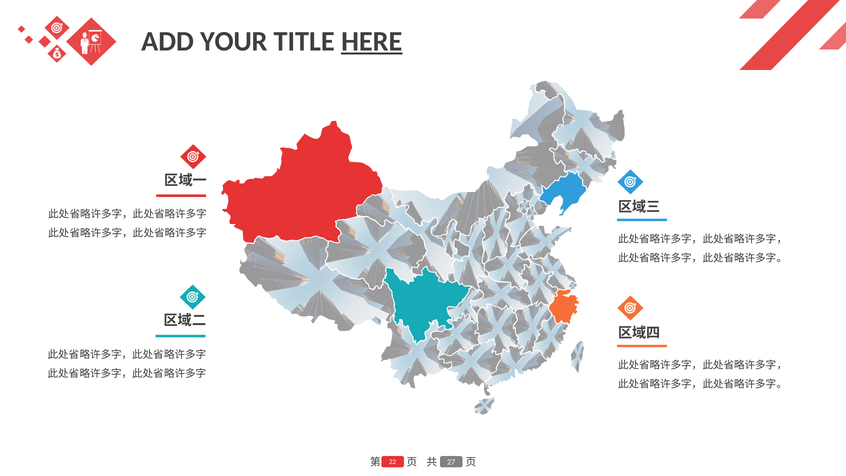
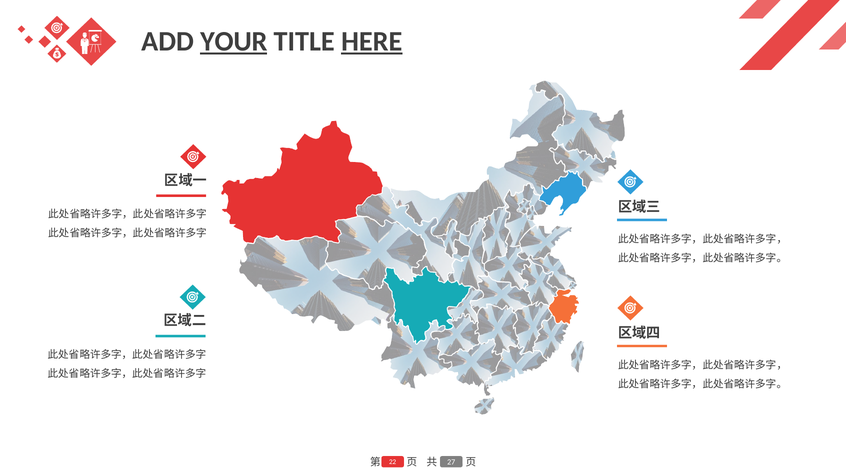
YOUR underline: none -> present
